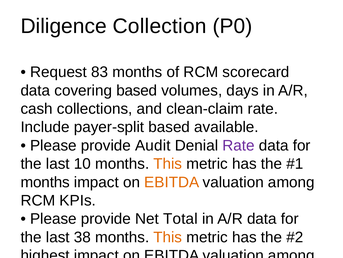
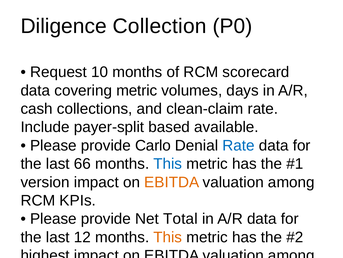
83: 83 -> 10
covering based: based -> metric
Audit: Audit -> Carlo
Rate at (239, 145) colour: purple -> blue
10: 10 -> 66
This at (168, 163) colour: orange -> blue
months at (45, 182): months -> version
38: 38 -> 12
